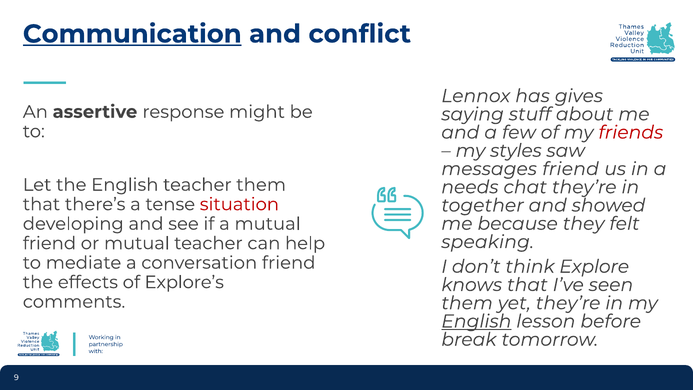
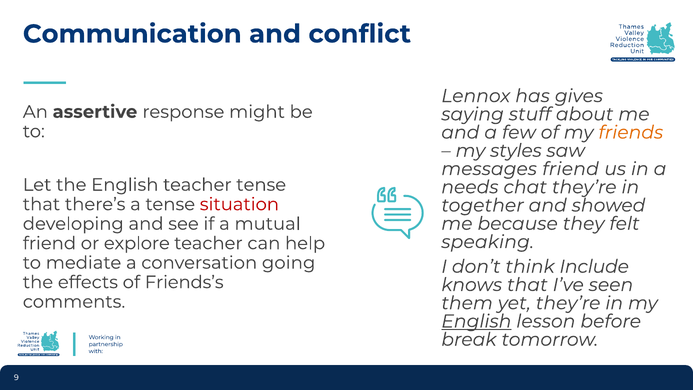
Communication underline: present -> none
friends colour: red -> orange
teacher them: them -> tense
or mutual: mutual -> explore
conversation friend: friend -> going
Explore: Explore -> Include
Explore’s: Explore’s -> Friends’s
